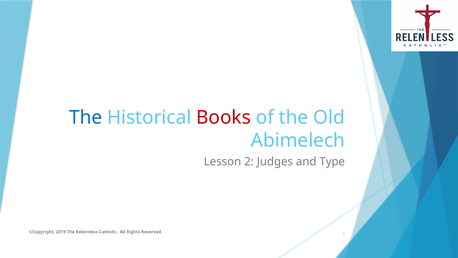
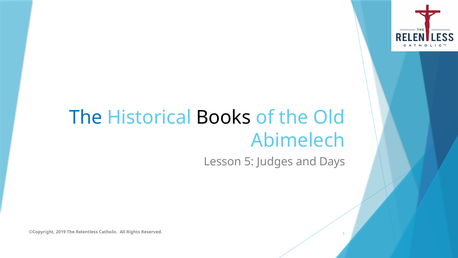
Books colour: red -> black
2: 2 -> 5
Type: Type -> Days
